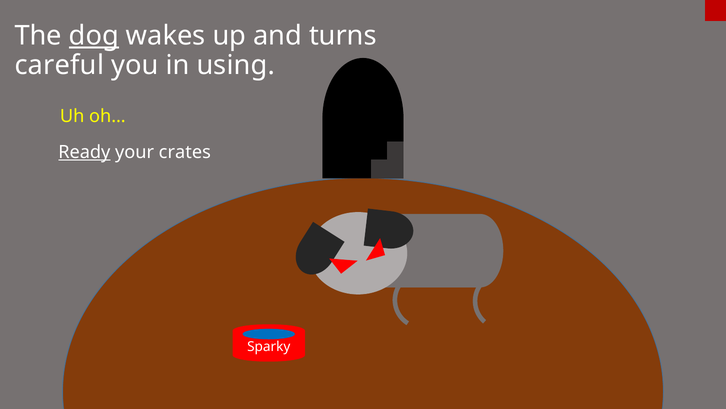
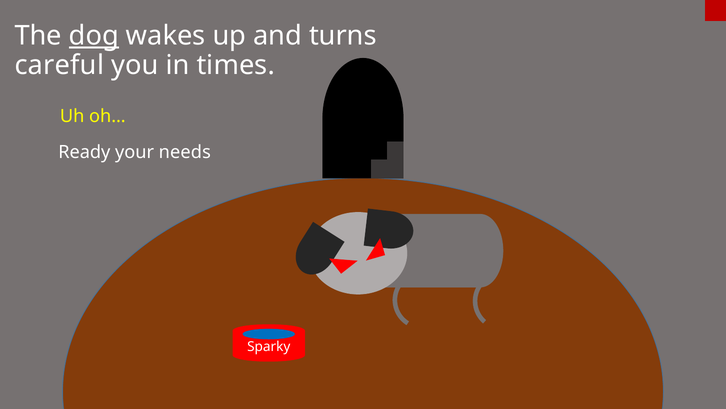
using: using -> times
Ready underline: present -> none
crates: crates -> needs
